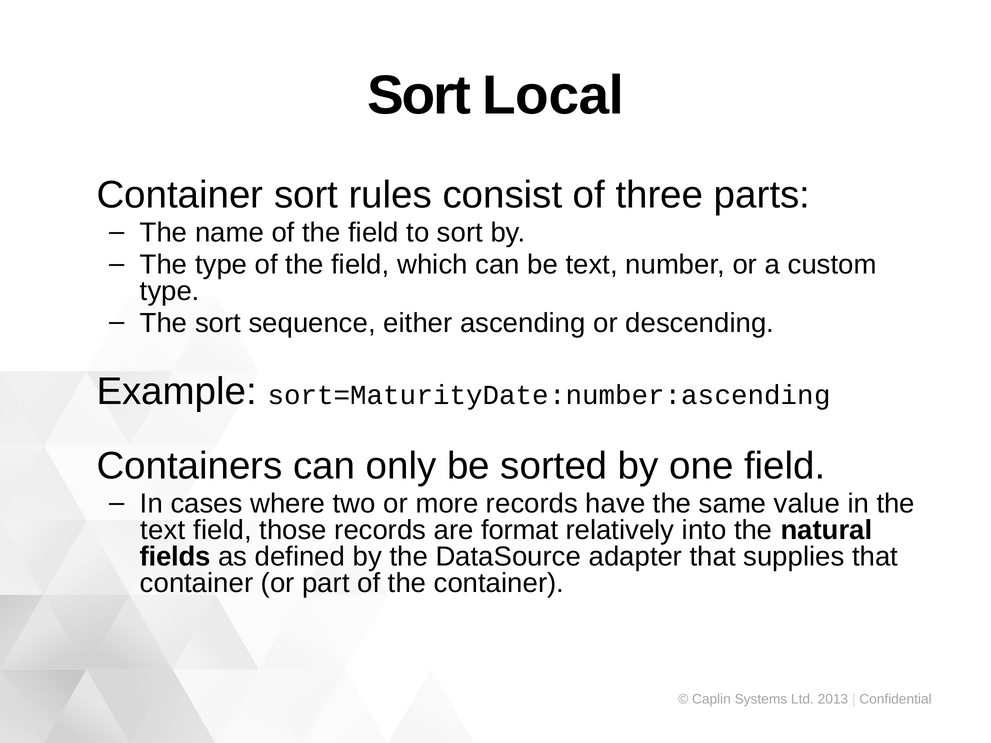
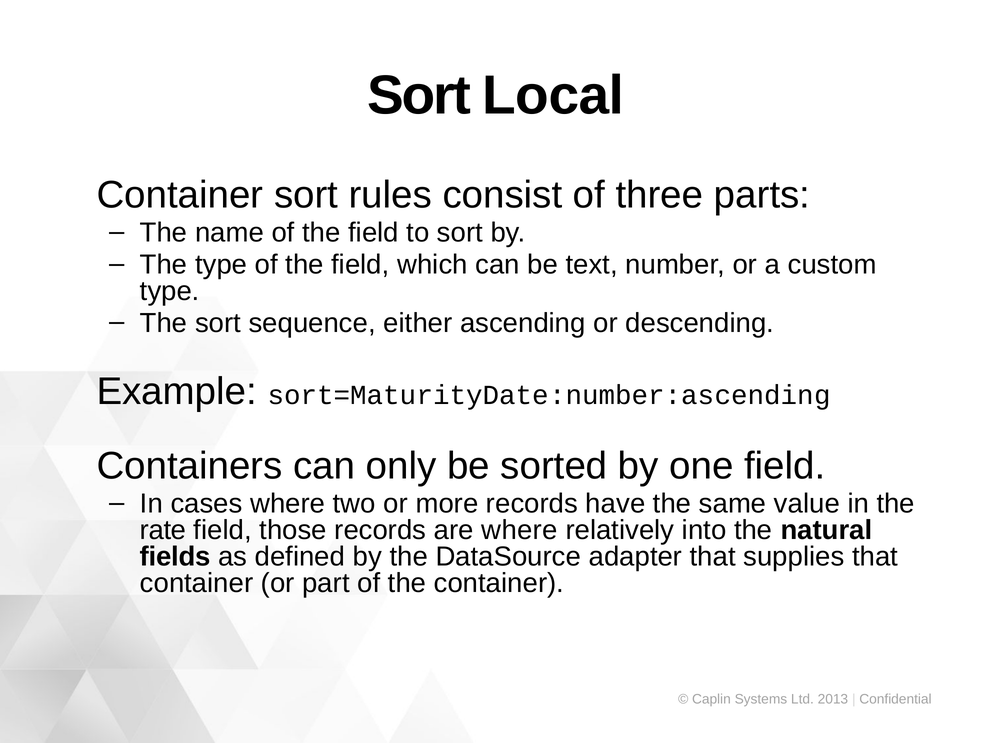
text at (163, 530): text -> rate
are format: format -> where
